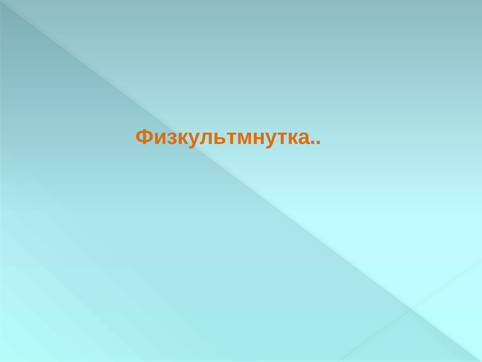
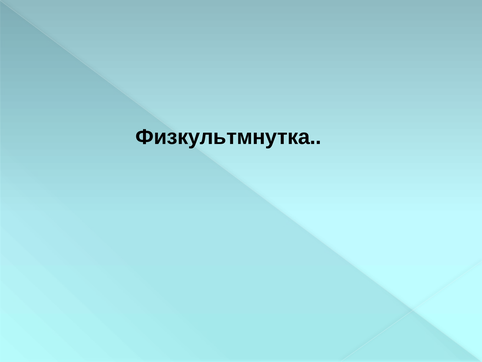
Физкультмнутка colour: orange -> black
